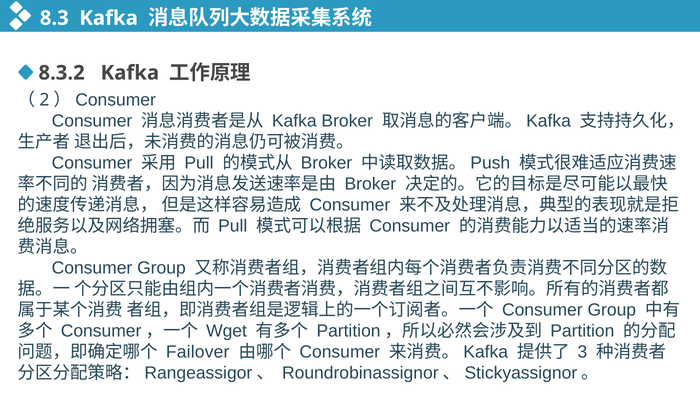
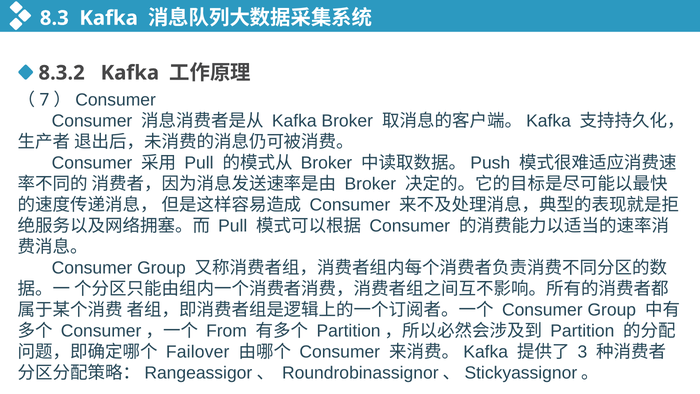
2: 2 -> 7
Wget: Wget -> From
